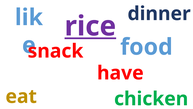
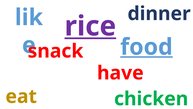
food underline: none -> present
